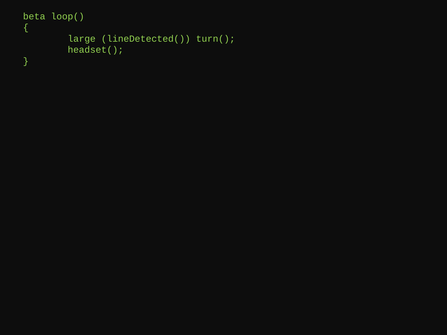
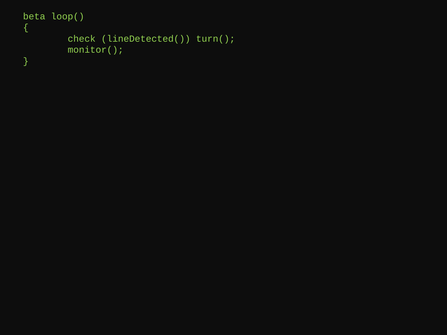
large: large -> check
headset(: headset( -> monitor(
